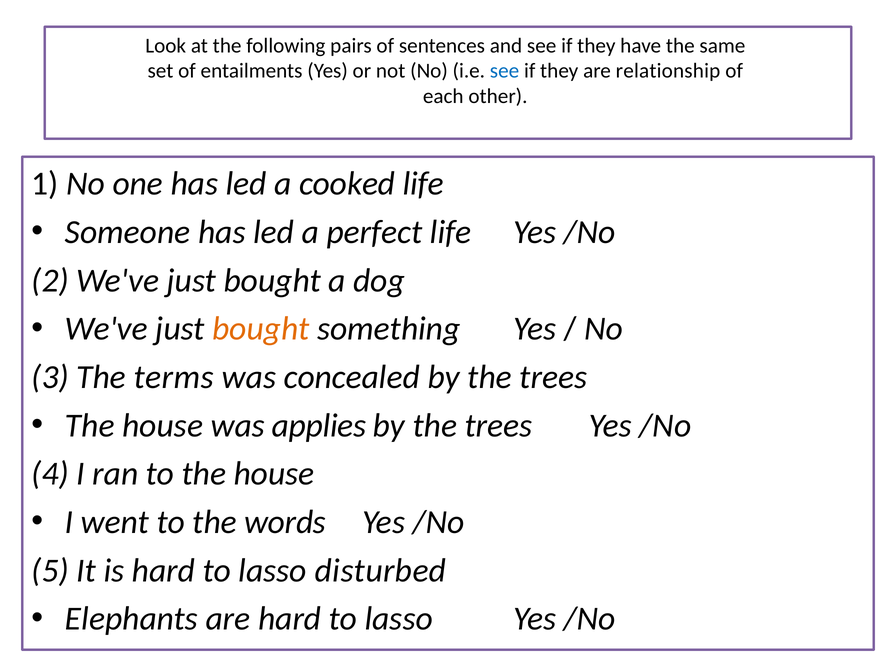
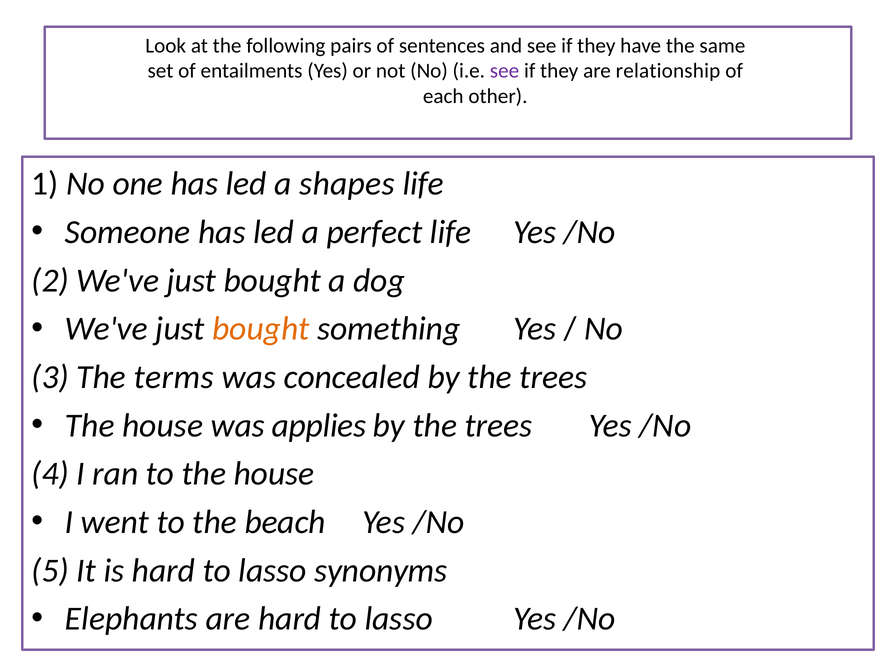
see at (505, 71) colour: blue -> purple
cooked: cooked -> shapes
words: words -> beach
disturbed: disturbed -> synonyms
